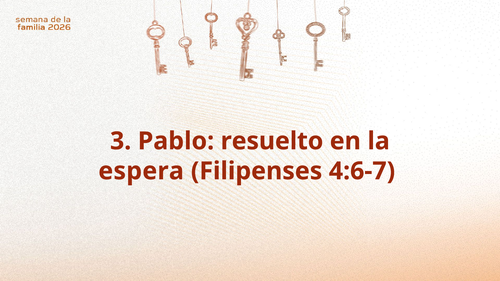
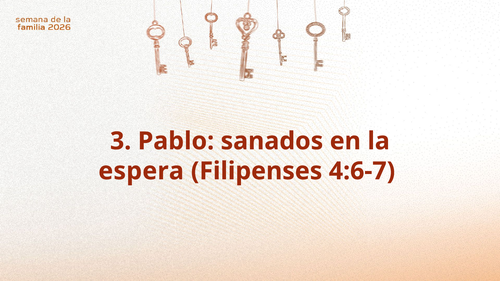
resuelto: resuelto -> sanados
